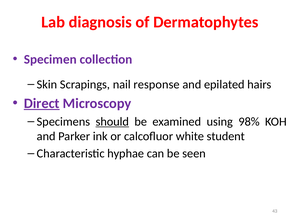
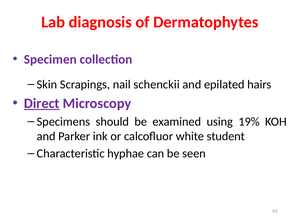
response: response -> schenckii
should underline: present -> none
98%: 98% -> 19%
